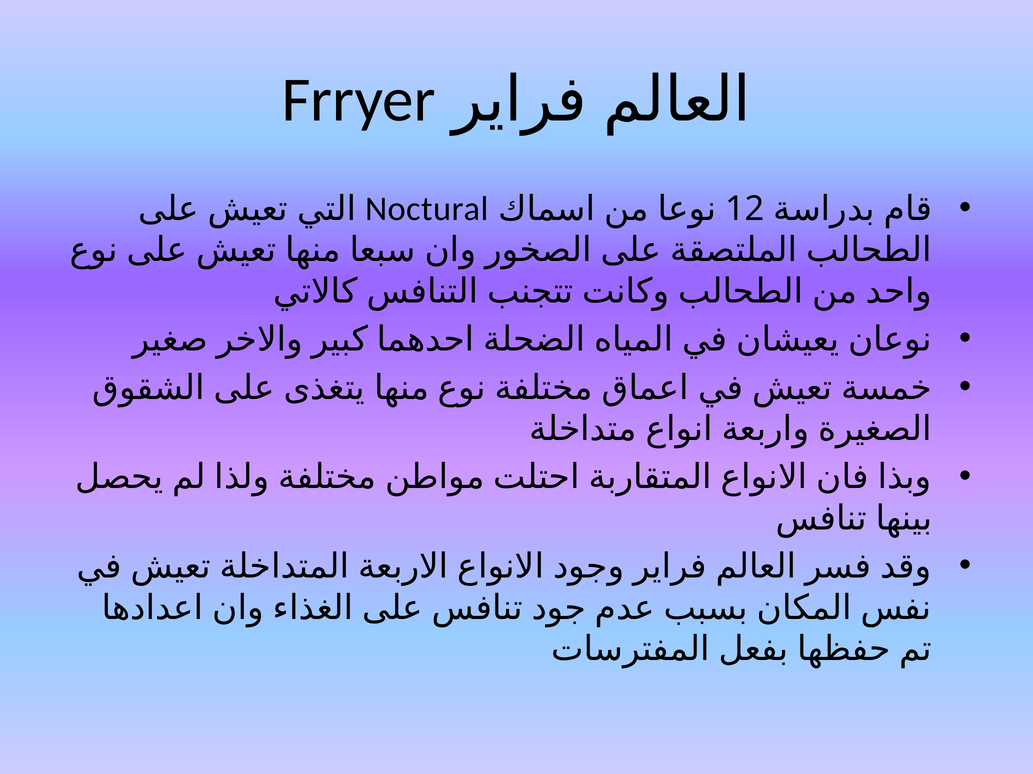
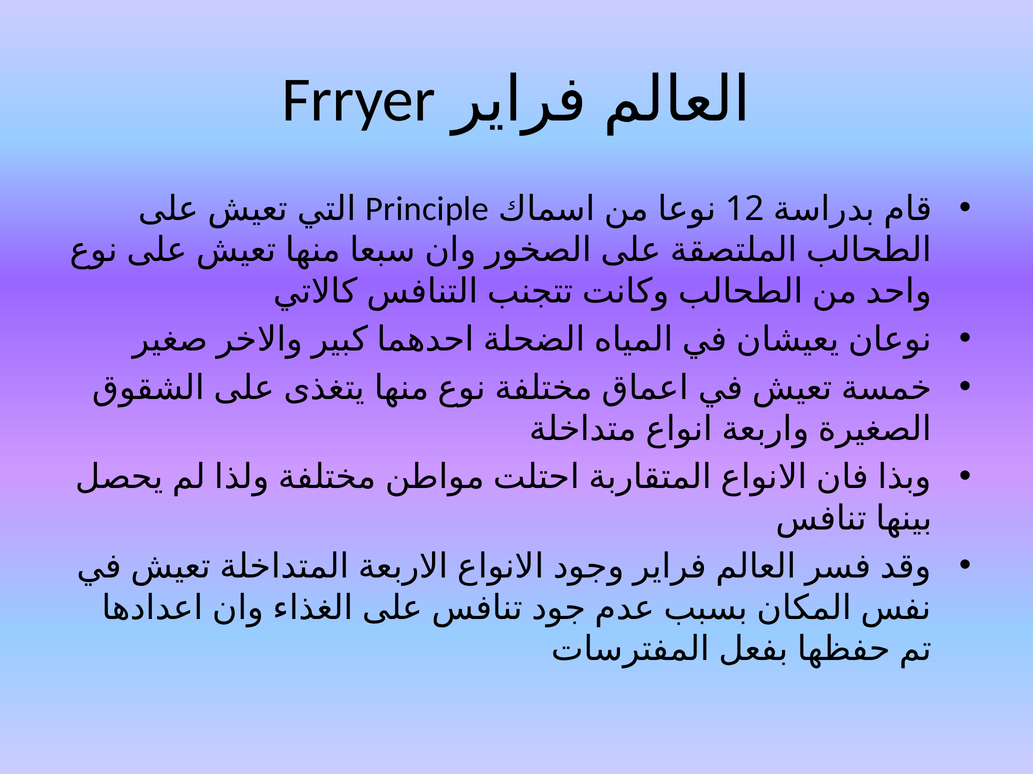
Noctural: Noctural -> Principle
